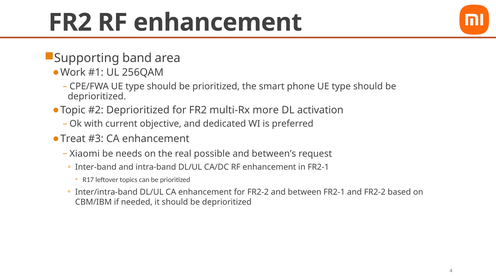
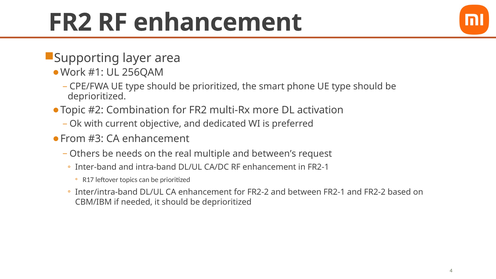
band: band -> layer
Deprioritized at (138, 110): Deprioritized -> Combination
Treat: Treat -> From
Xiaomi: Xiaomi -> Others
possible: possible -> multiple
